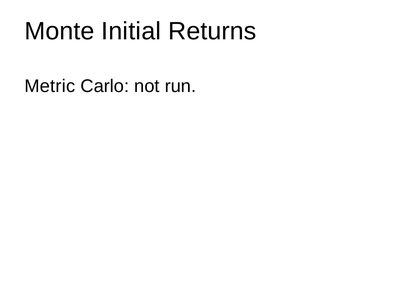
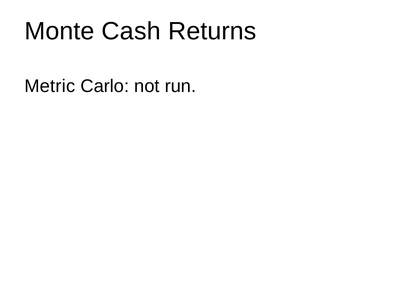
Initial: Initial -> Cash
